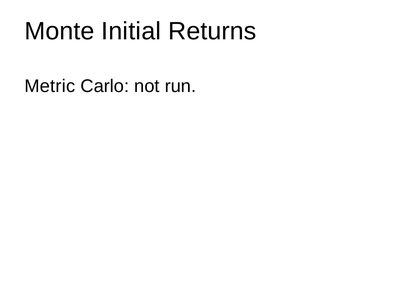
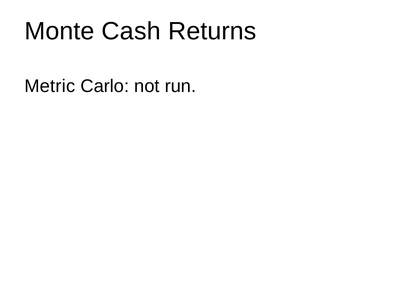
Initial: Initial -> Cash
